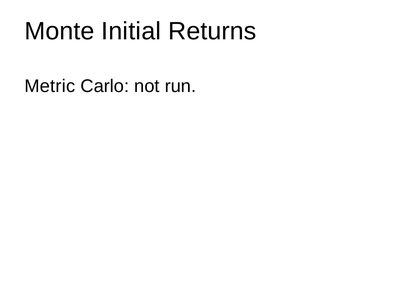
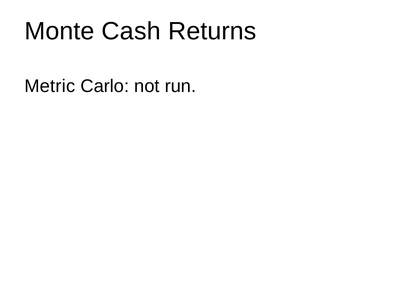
Initial: Initial -> Cash
